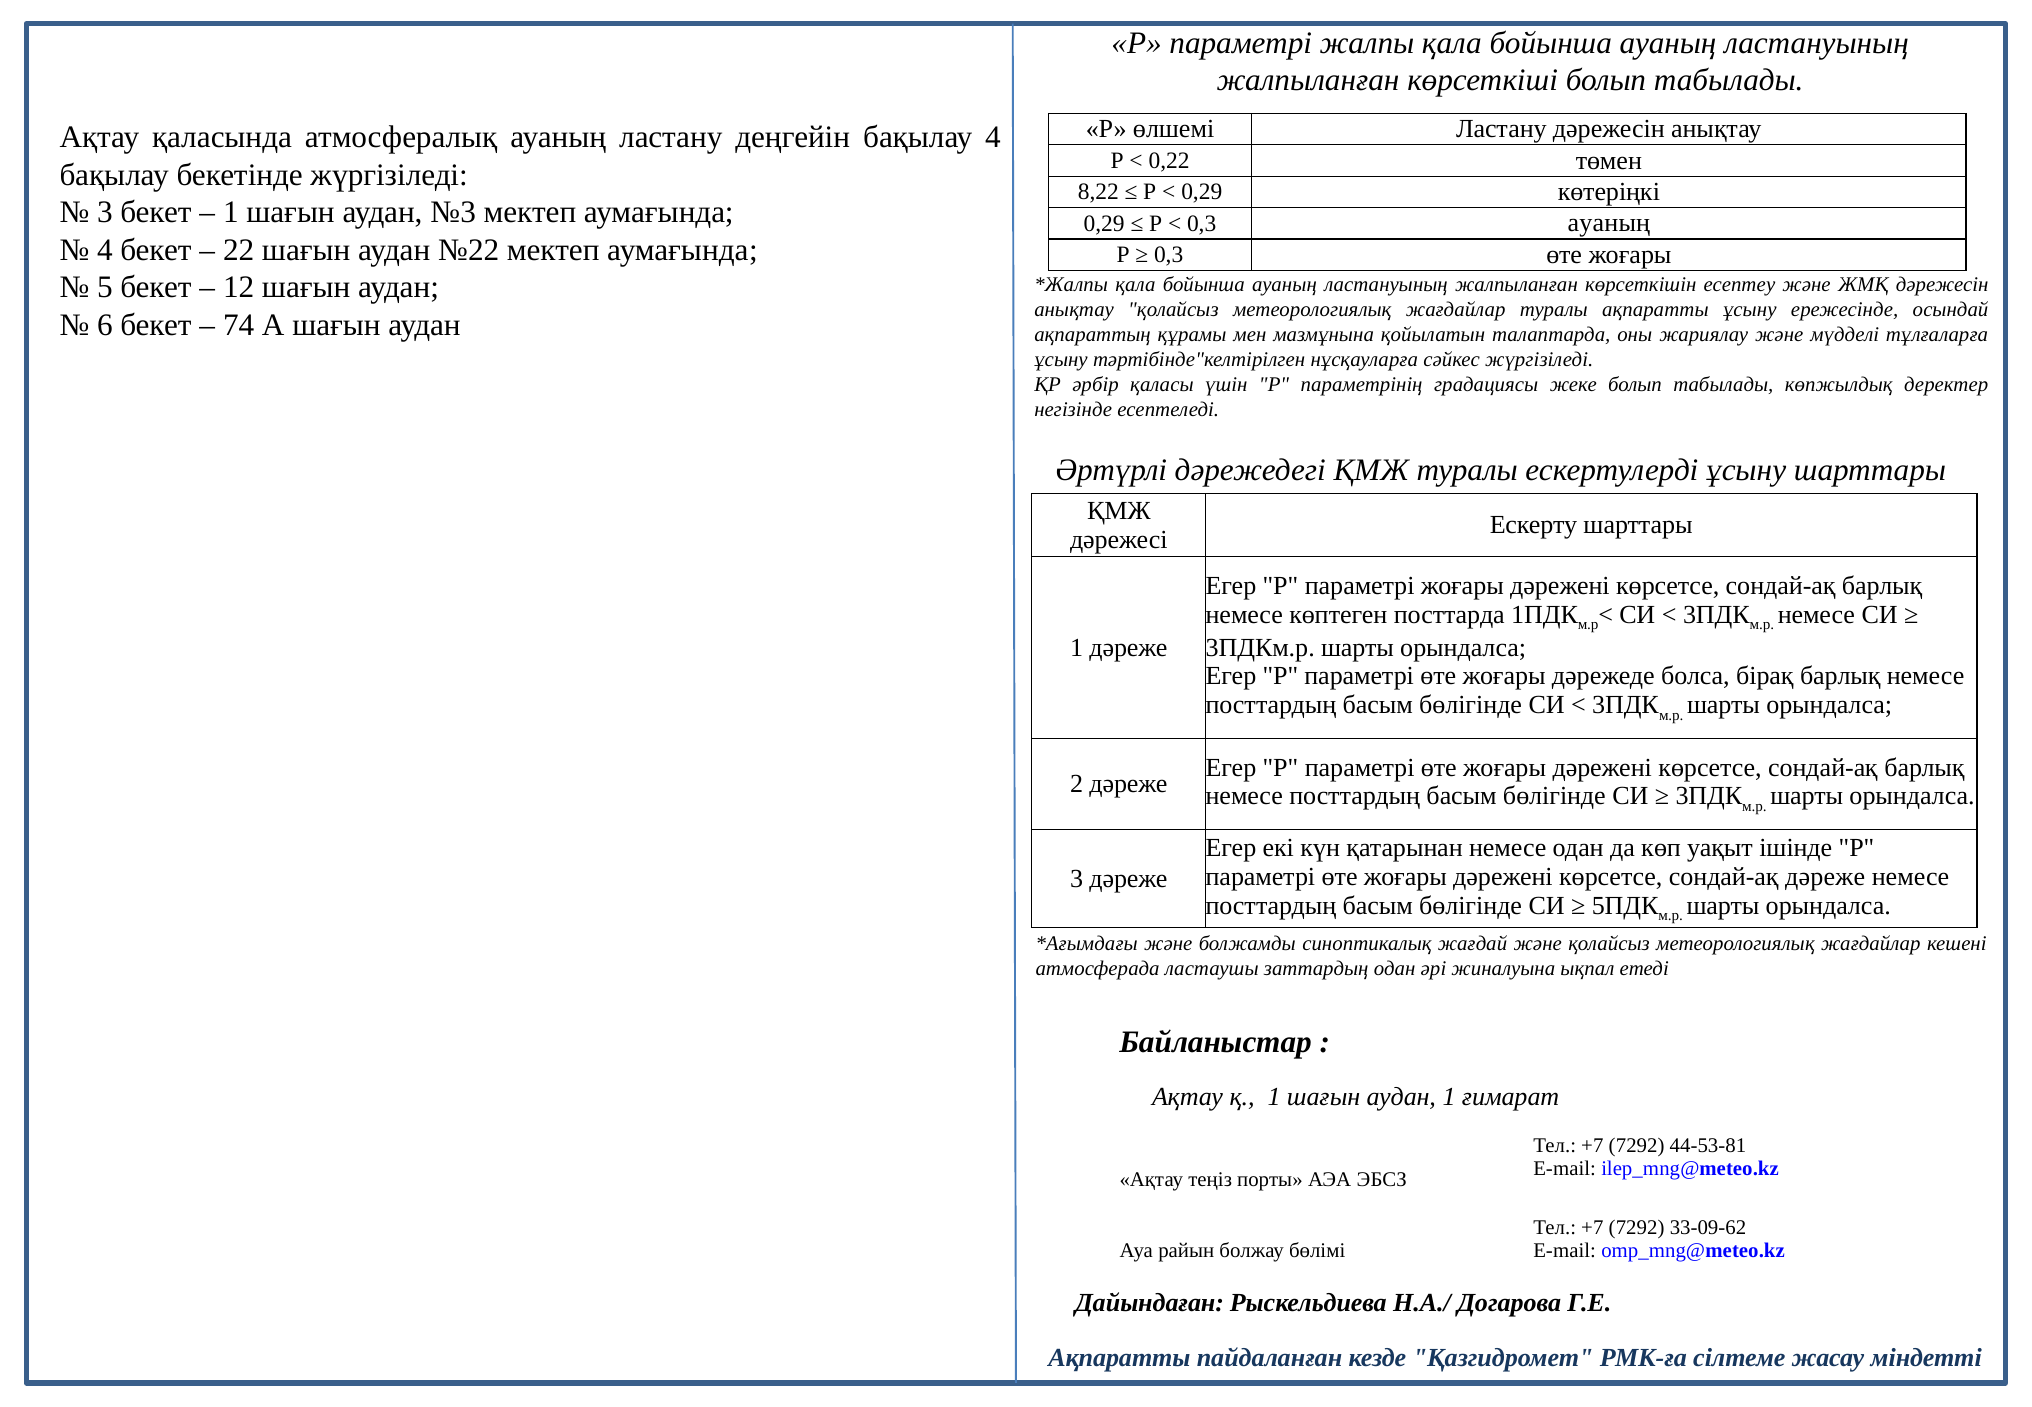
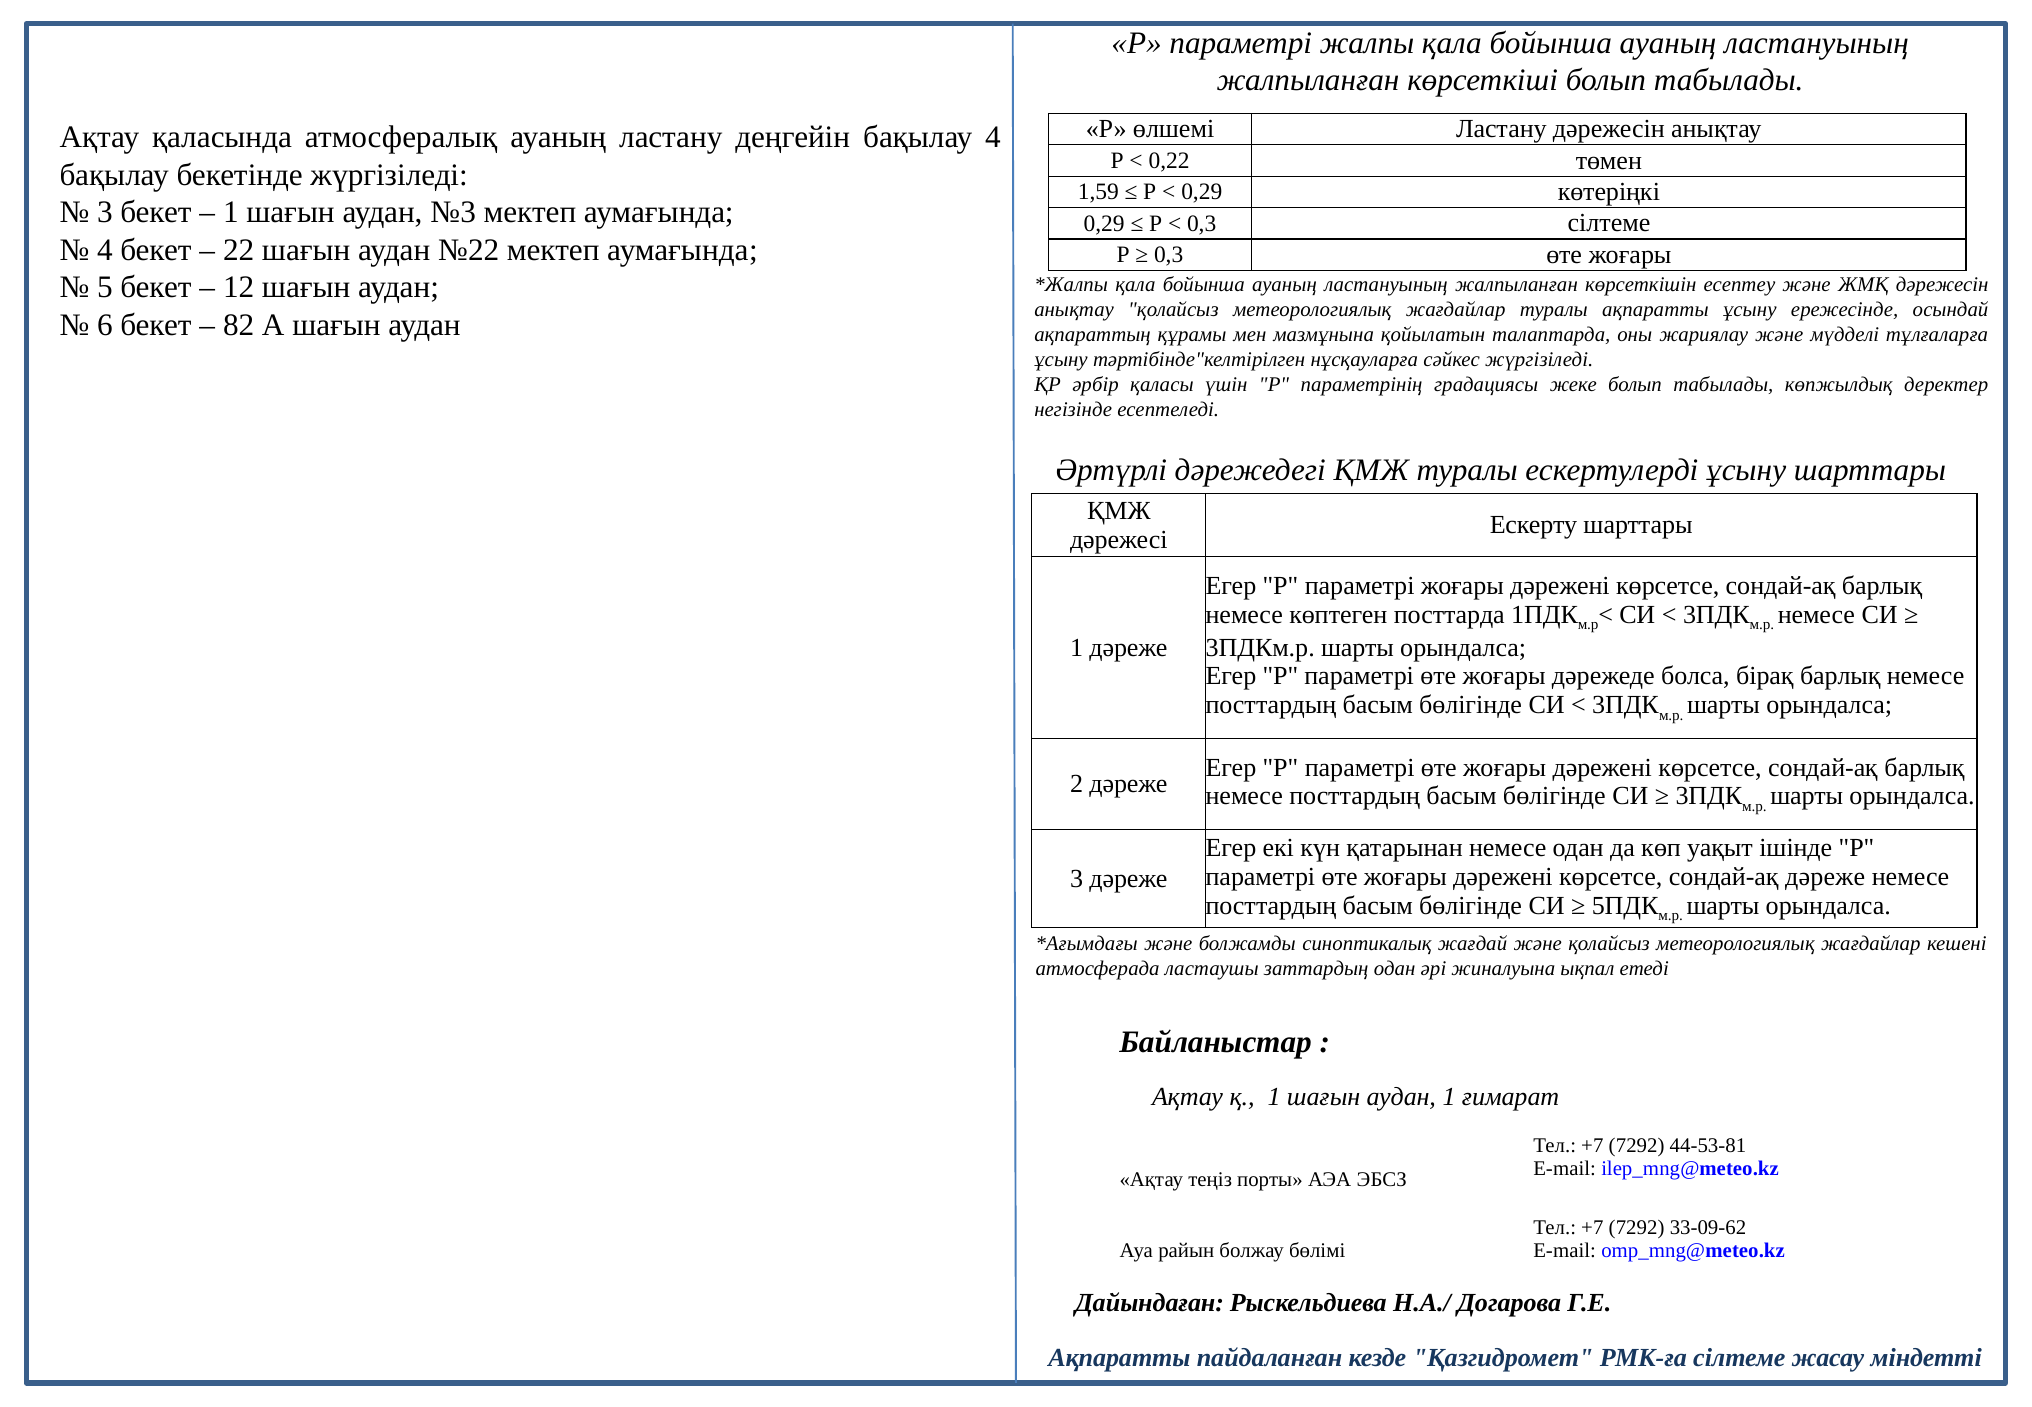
8,22: 8,22 -> 1,59
0,3 ауаның: ауаның -> сілтеме
74: 74 -> 82
